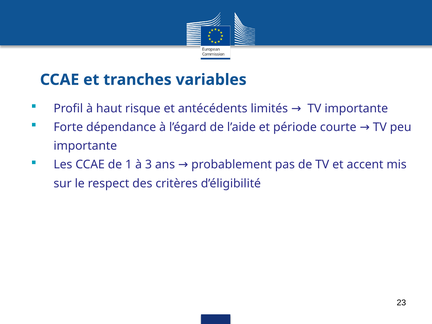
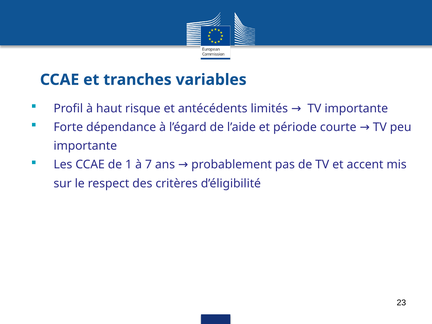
3: 3 -> 7
